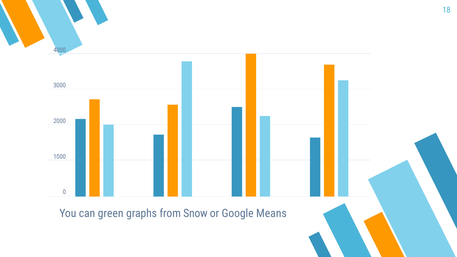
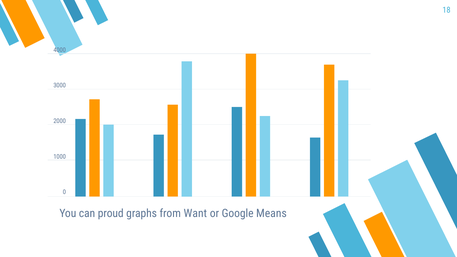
green: green -> proud
Snow: Snow -> Want
